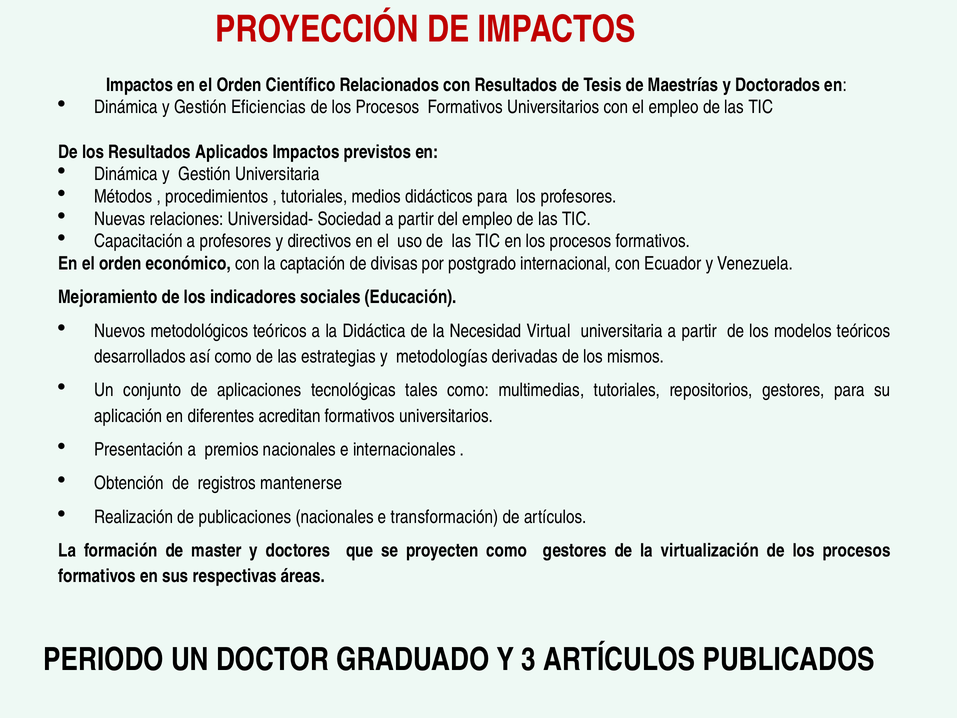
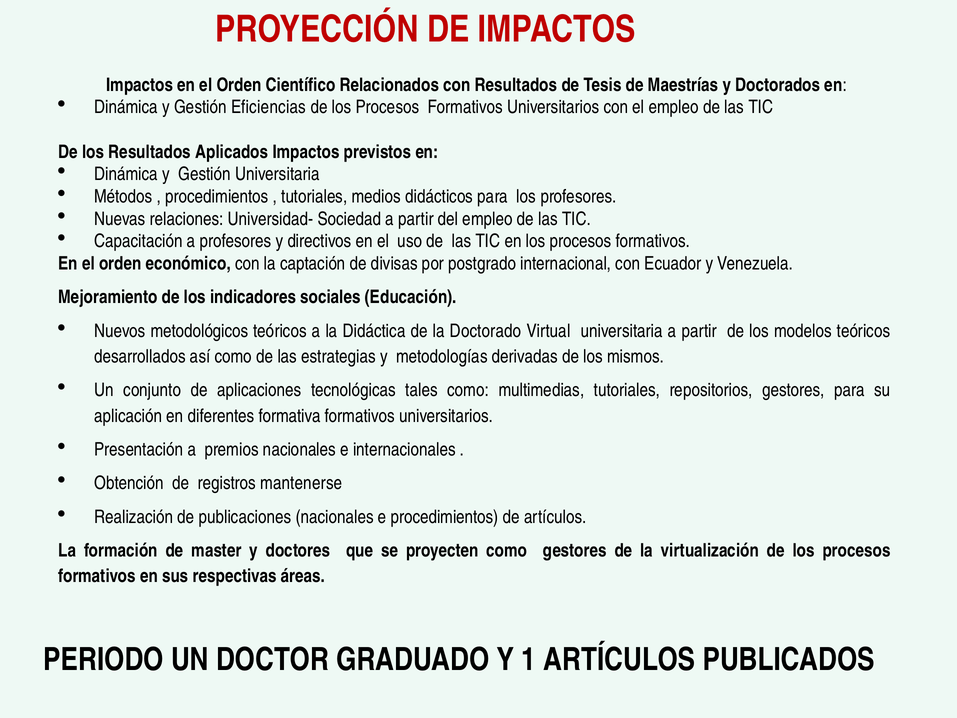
Necesidad: Necesidad -> Doctorado
acreditan: acreditan -> formativa
e transformación: transformación -> procedimientos
3: 3 -> 1
